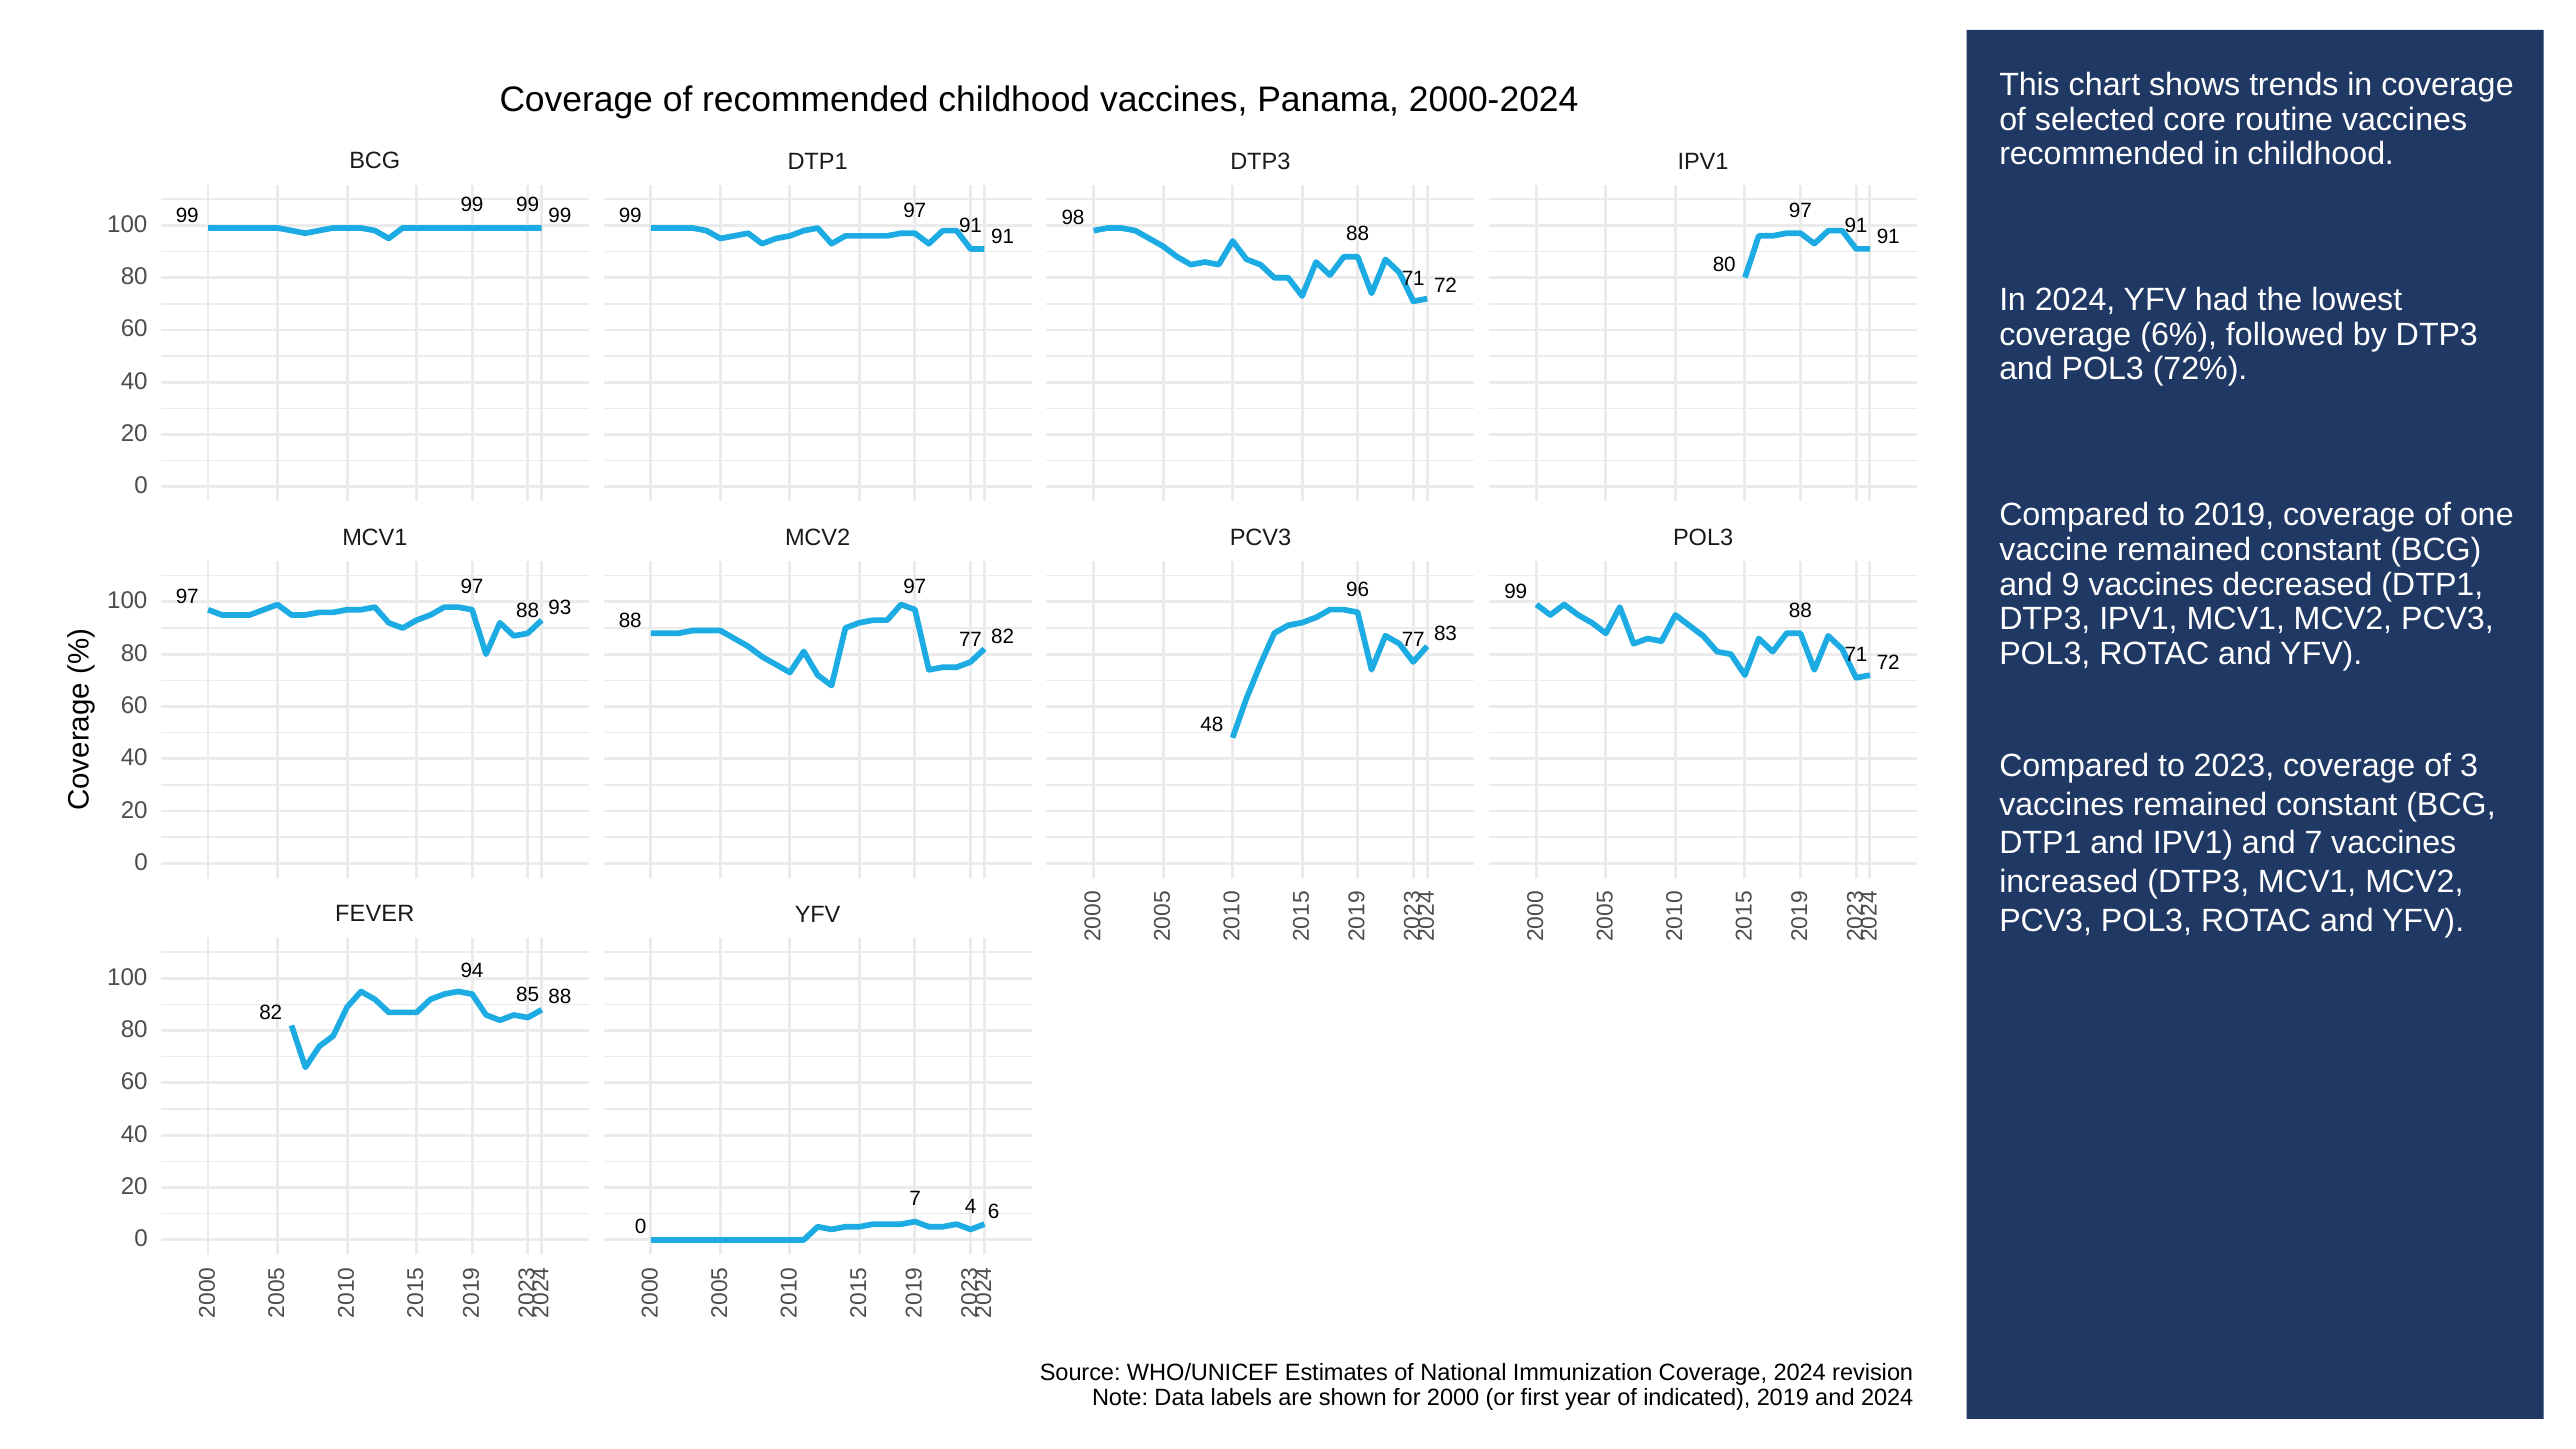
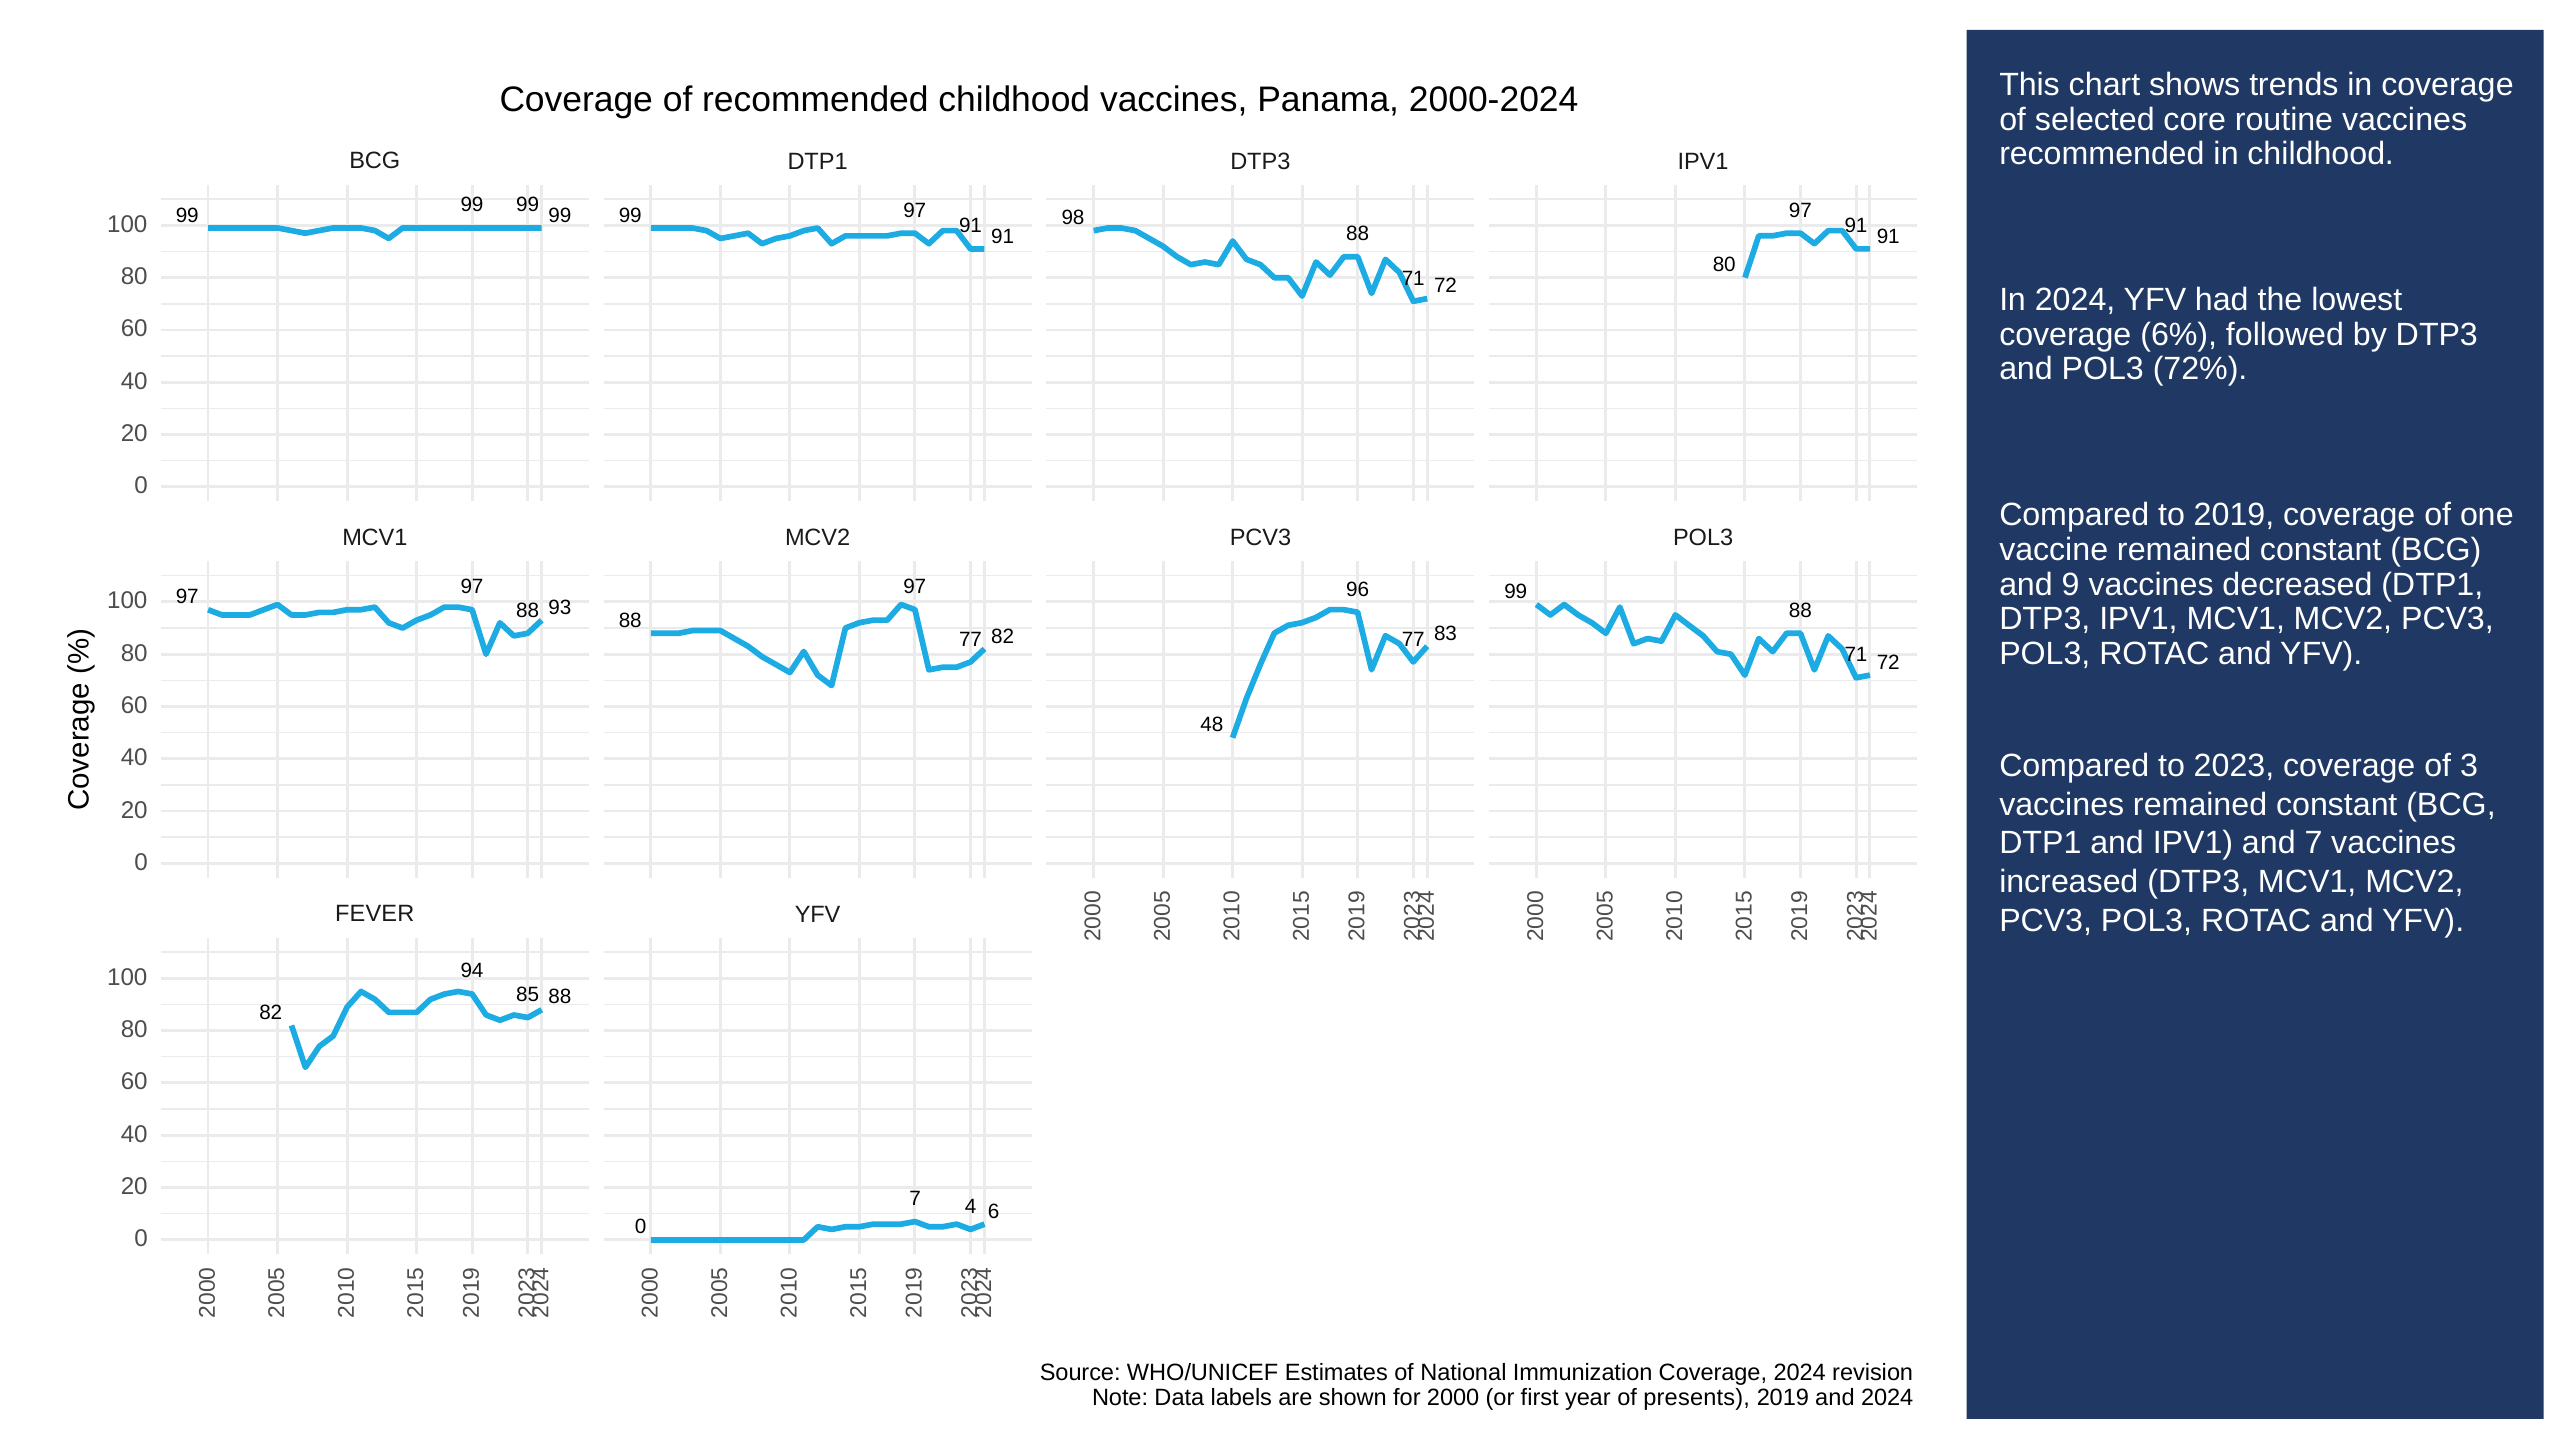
indicated: indicated -> presents
